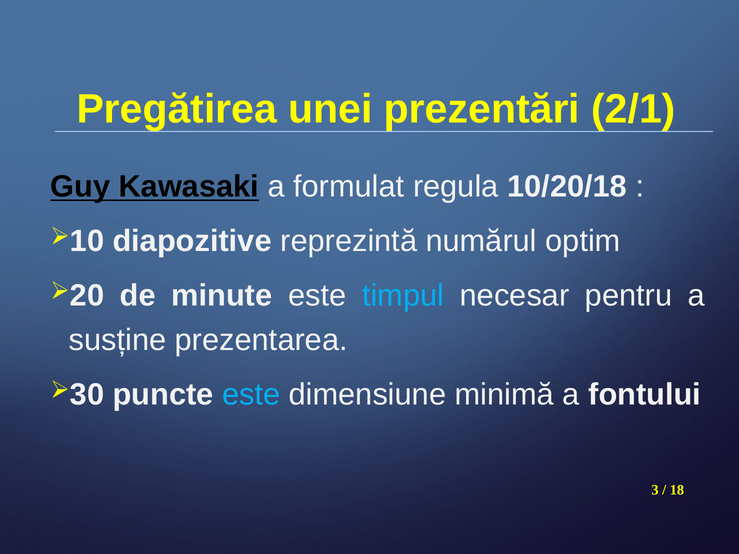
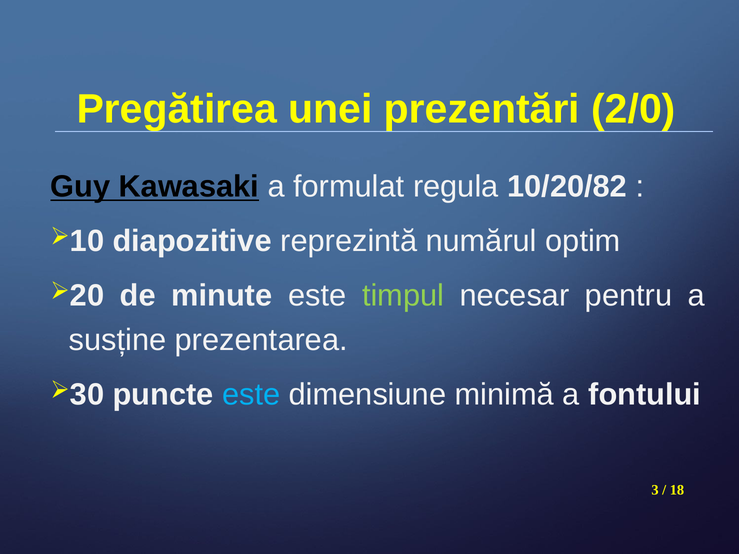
2/1: 2/1 -> 2/0
10/20/18: 10/20/18 -> 10/20/82
timpul colour: light blue -> light green
